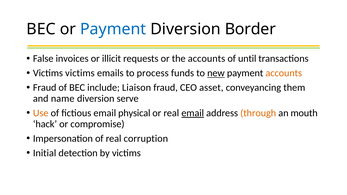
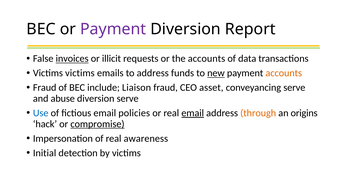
Payment at (113, 29) colour: blue -> purple
Border: Border -> Report
invoices underline: none -> present
until: until -> data
to process: process -> address
conveyancing them: them -> serve
name: name -> abuse
Use colour: orange -> blue
physical: physical -> policies
mouth: mouth -> origins
compromise underline: none -> present
corruption: corruption -> awareness
